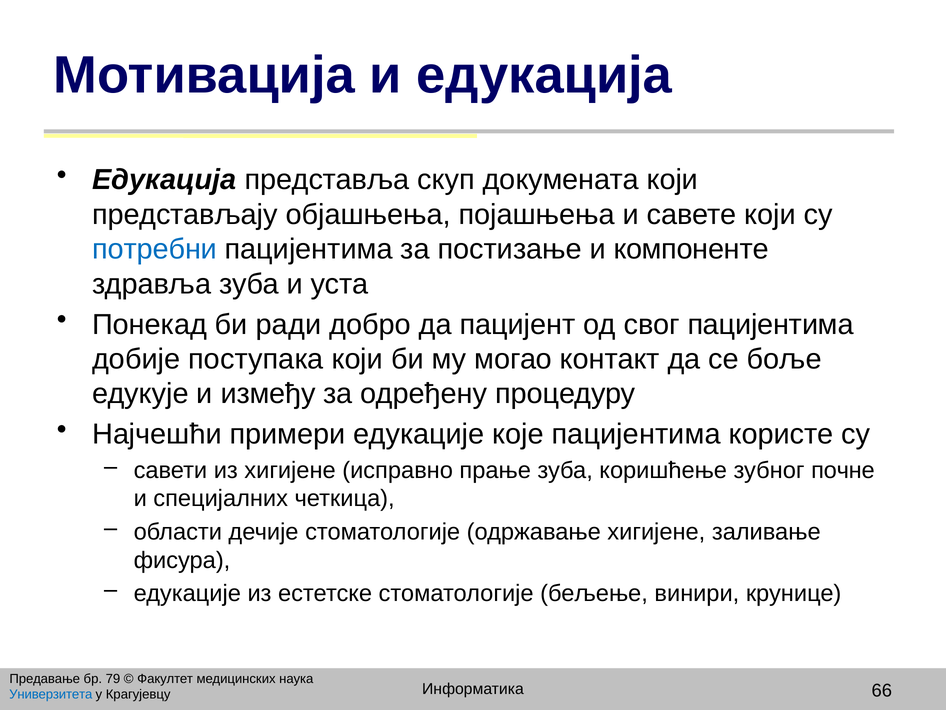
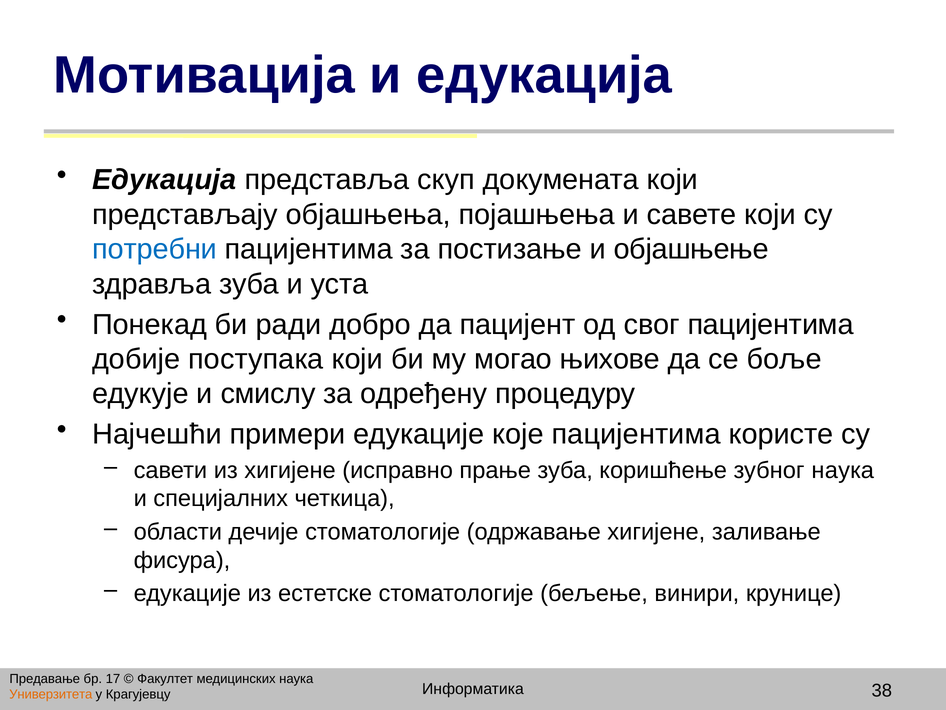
компоненте: компоненте -> објашњење
контакт: контакт -> њихове
између: између -> смислу
зубног почне: почне -> наука
79: 79 -> 17
66: 66 -> 38
Универзитета colour: blue -> orange
